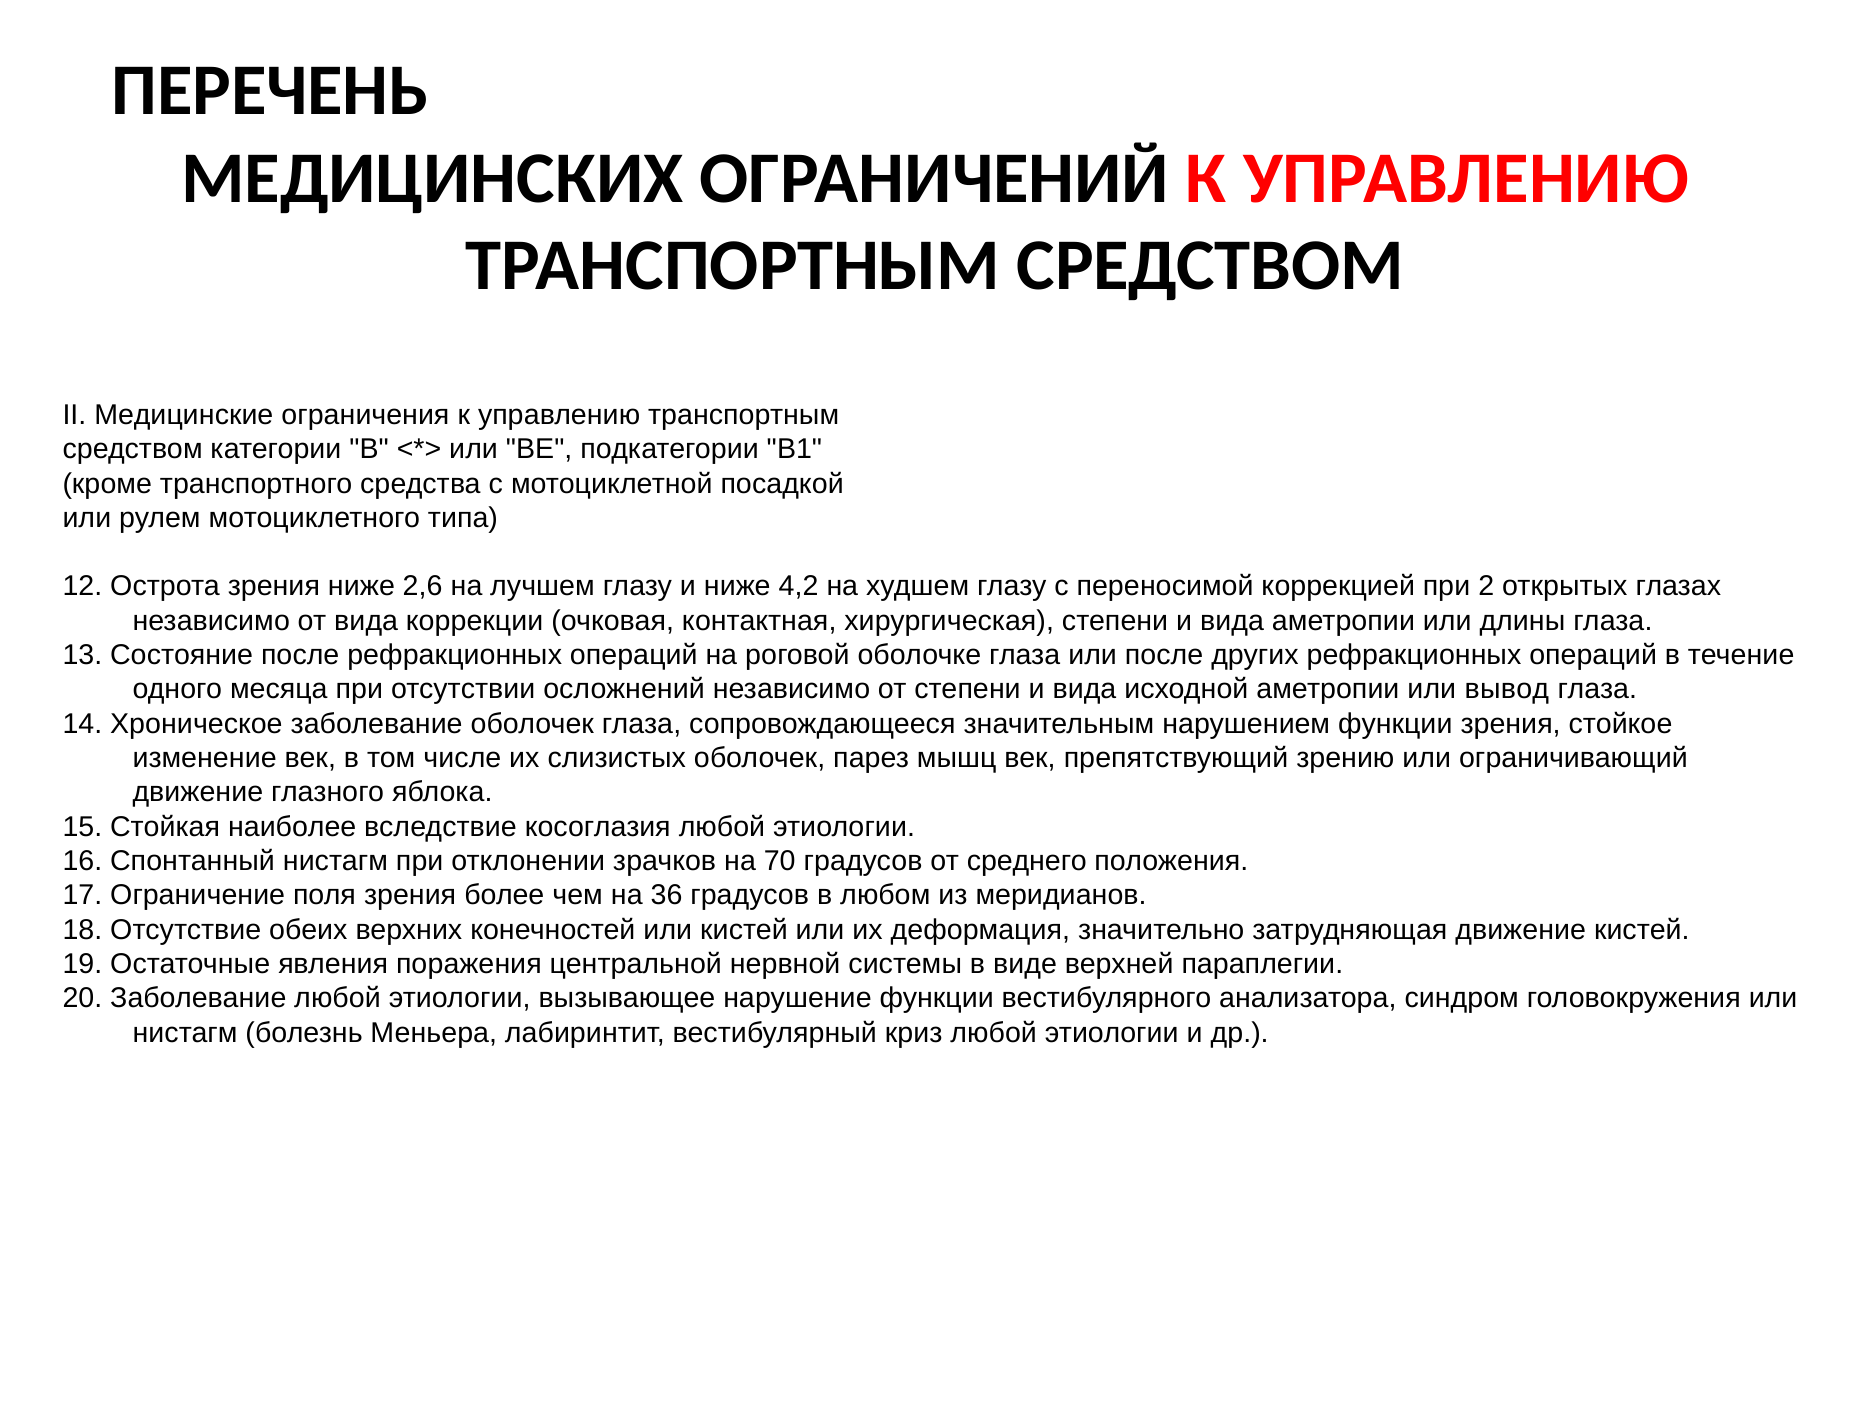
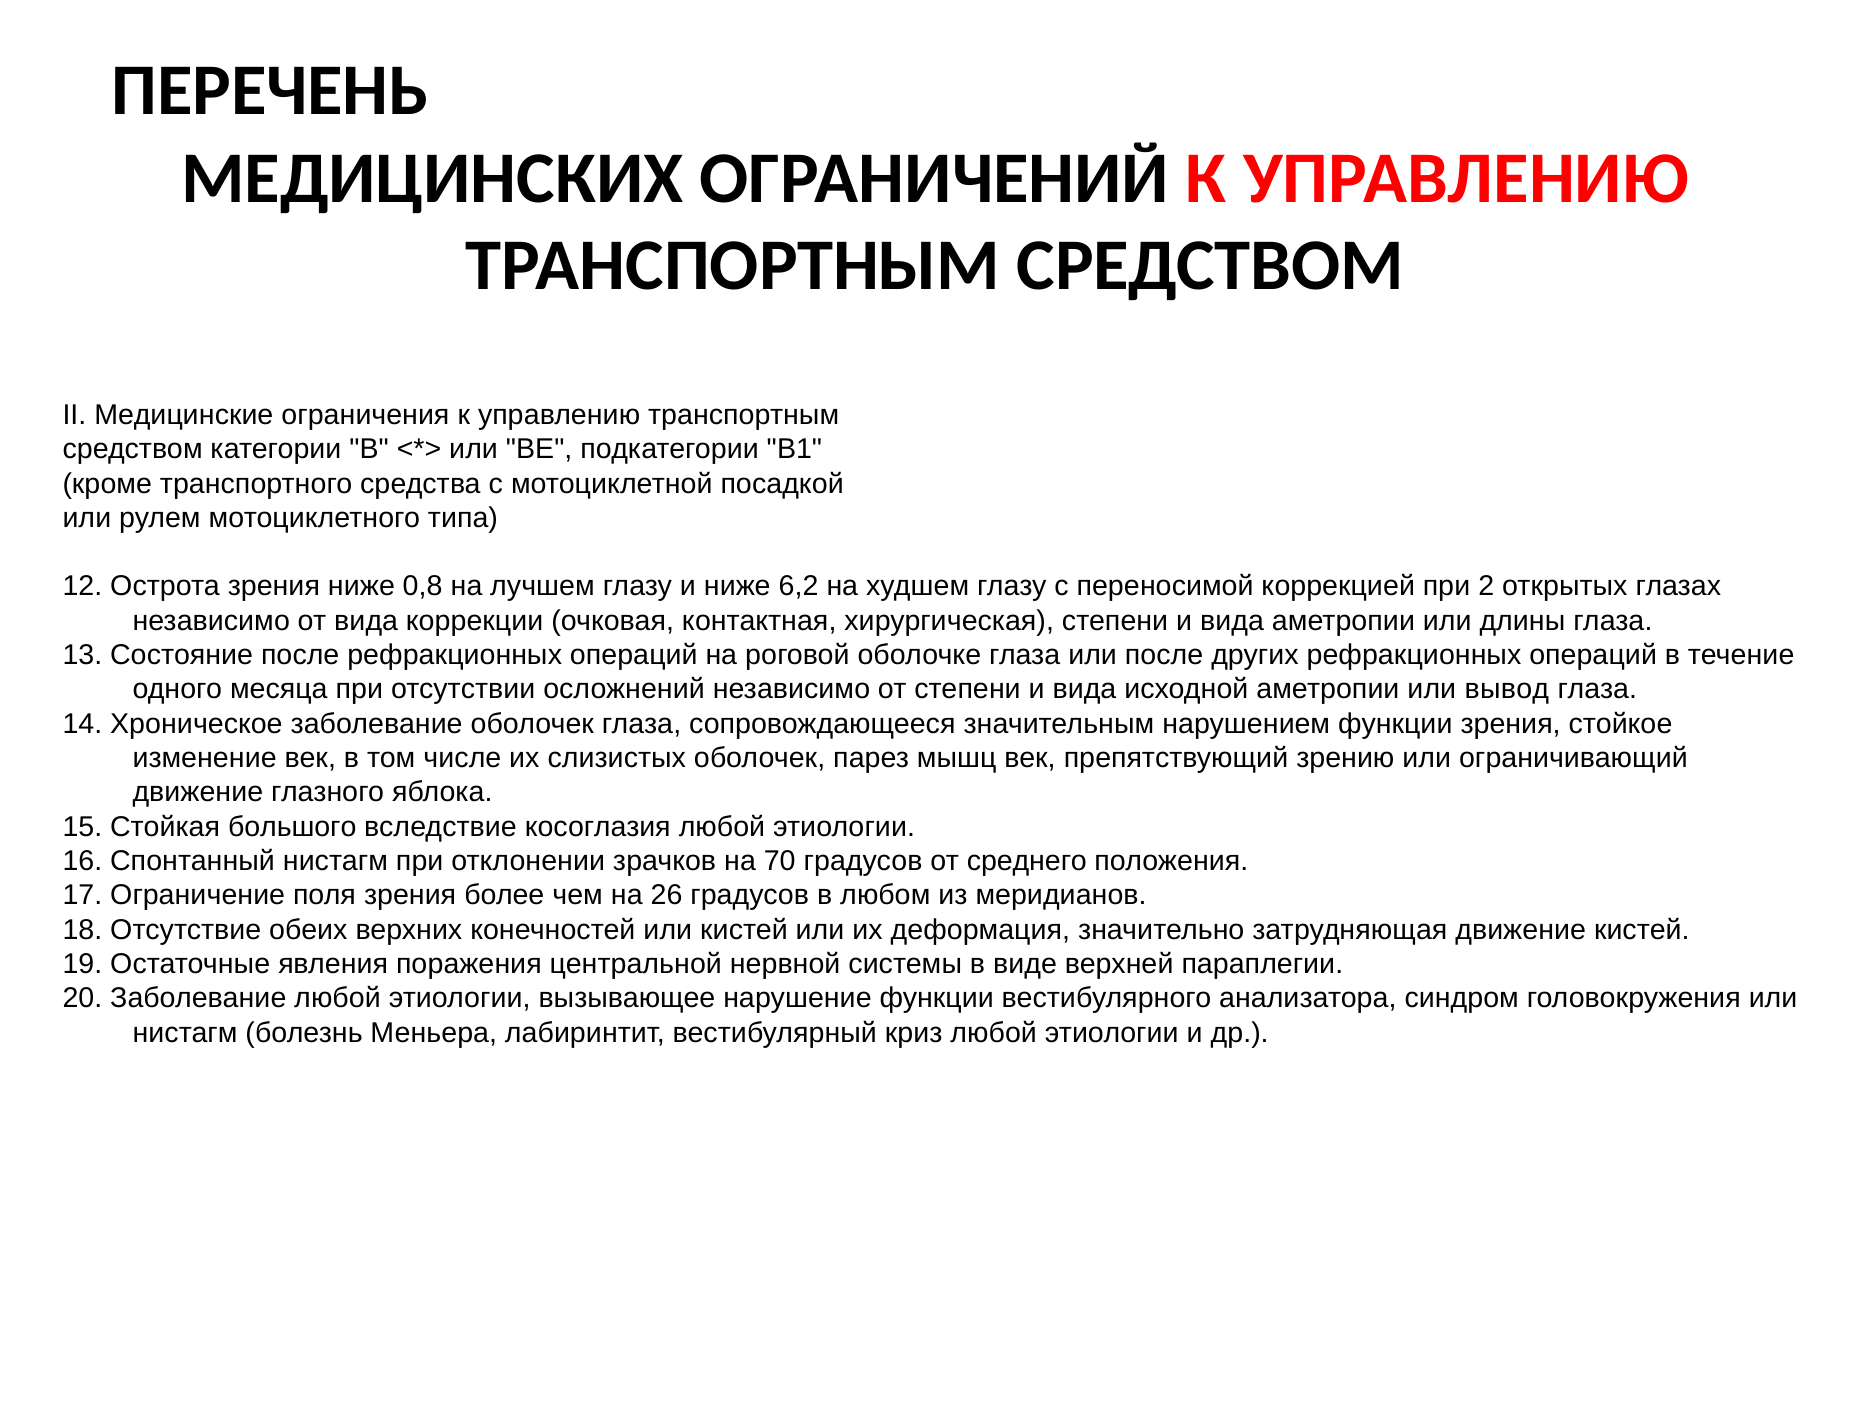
2,6: 2,6 -> 0,8
4,2: 4,2 -> 6,2
наиболее: наиболее -> большого
36: 36 -> 26
